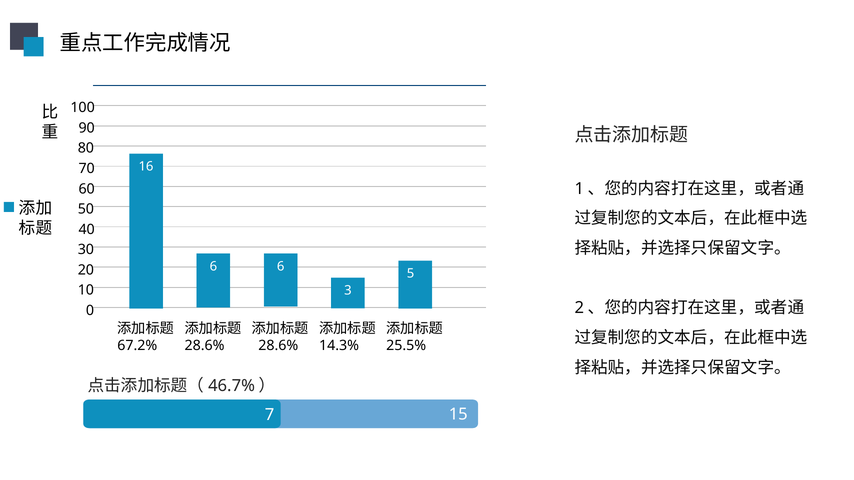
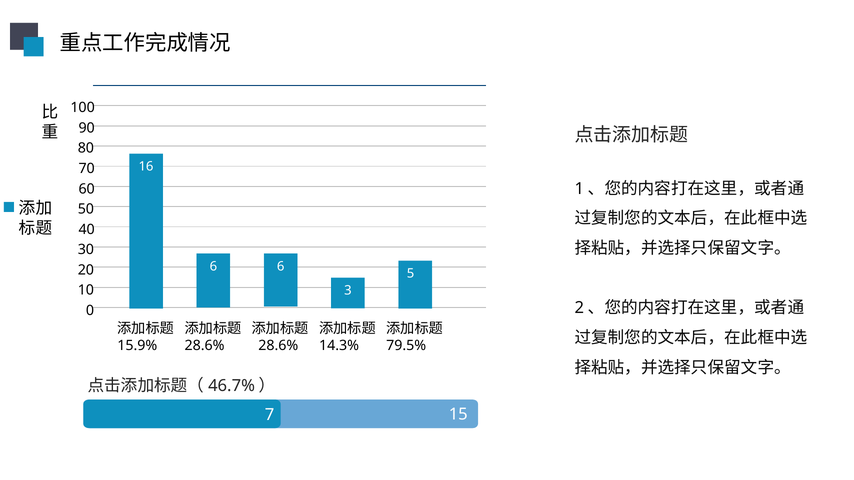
67.2%: 67.2% -> 15.9%
25.5%: 25.5% -> 79.5%
